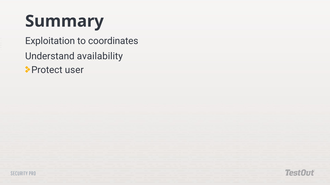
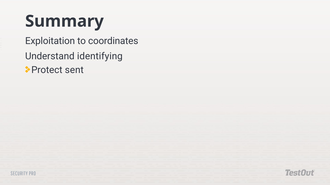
availability: availability -> identifying
user: user -> sent
